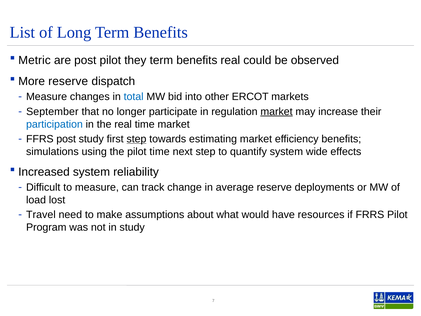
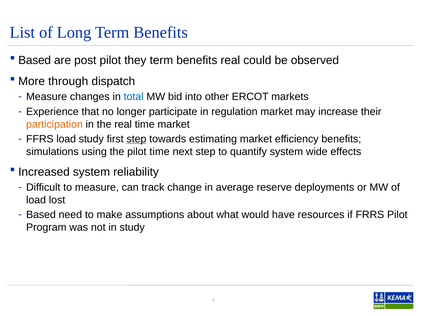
Metric at (35, 60): Metric -> Based
More reserve: reserve -> through
September: September -> Experience
market at (277, 112) underline: present -> none
participation colour: blue -> orange
FFRS post: post -> load
Travel at (41, 215): Travel -> Based
